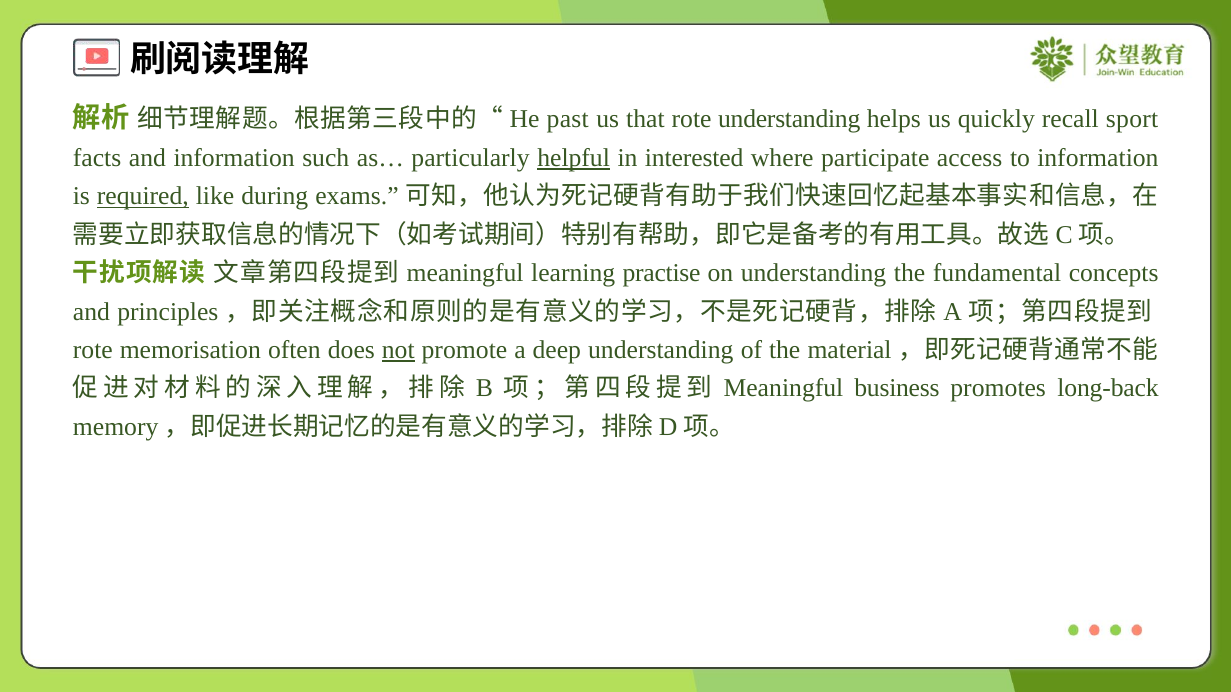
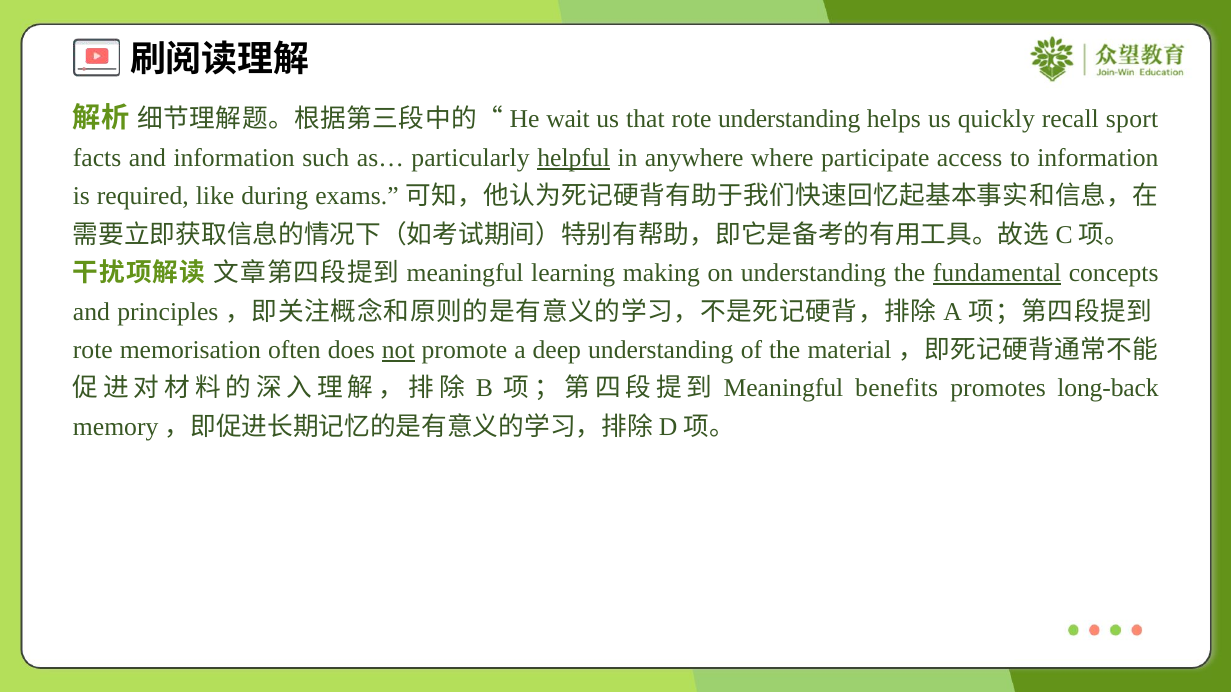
past: past -> wait
interested: interested -> anywhere
required underline: present -> none
practise: practise -> making
fundamental underline: none -> present
business: business -> benefits
